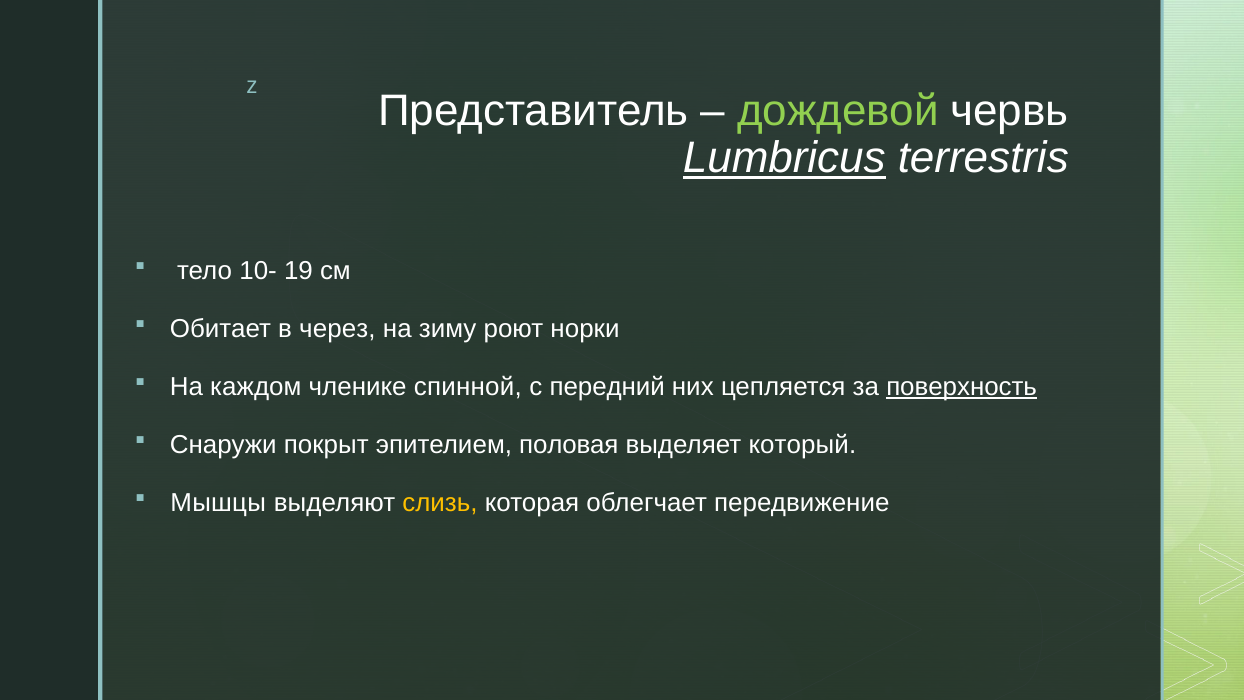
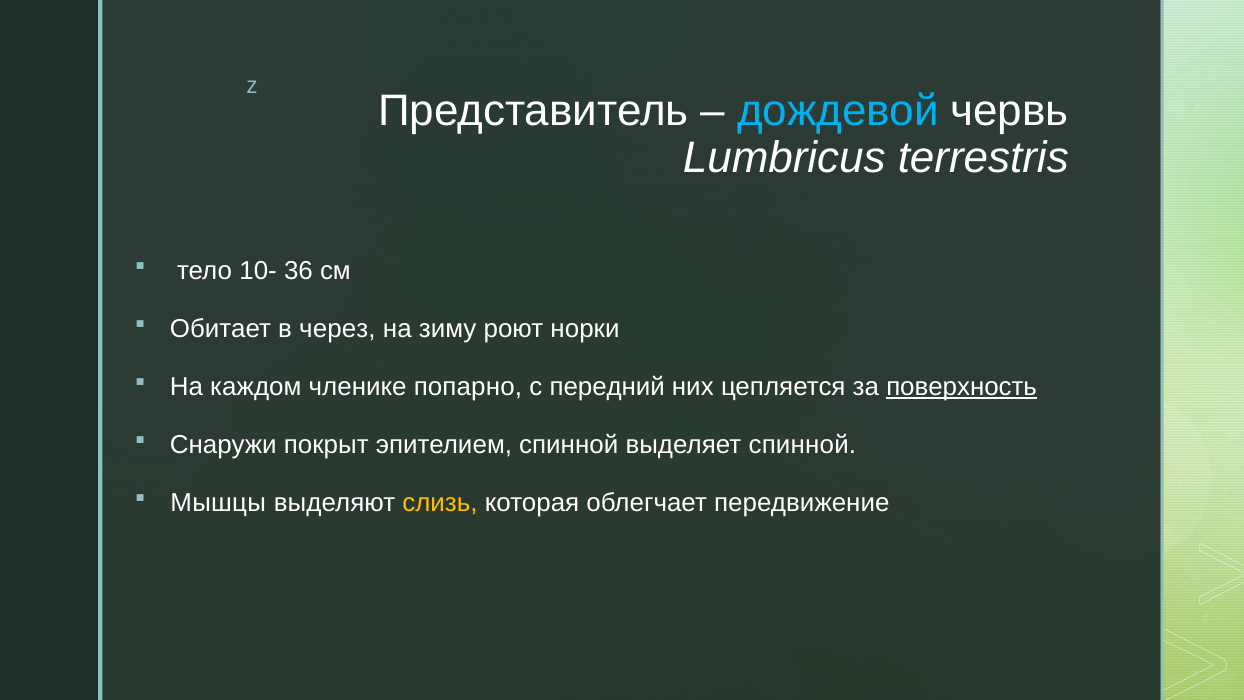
дождевой colour: light green -> light blue
Lumbricus underline: present -> none
19: 19 -> 36
спинной: спинной -> попарно
эпителием половая: половая -> спинной
выделяет который: который -> спинной
